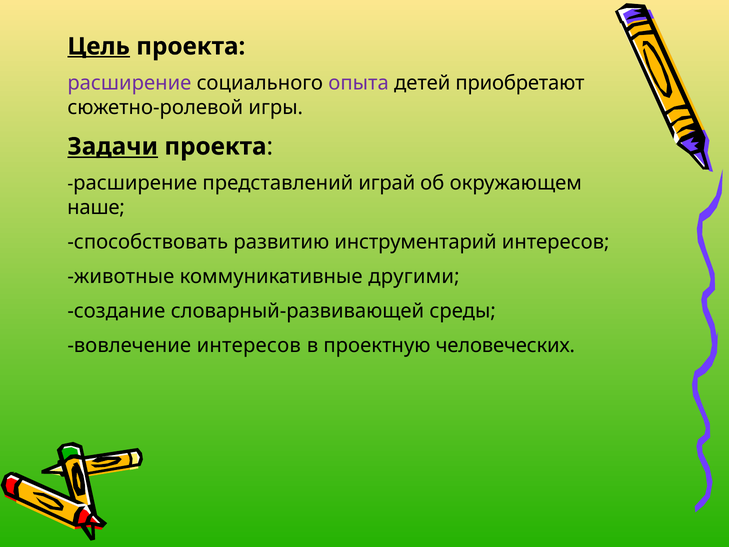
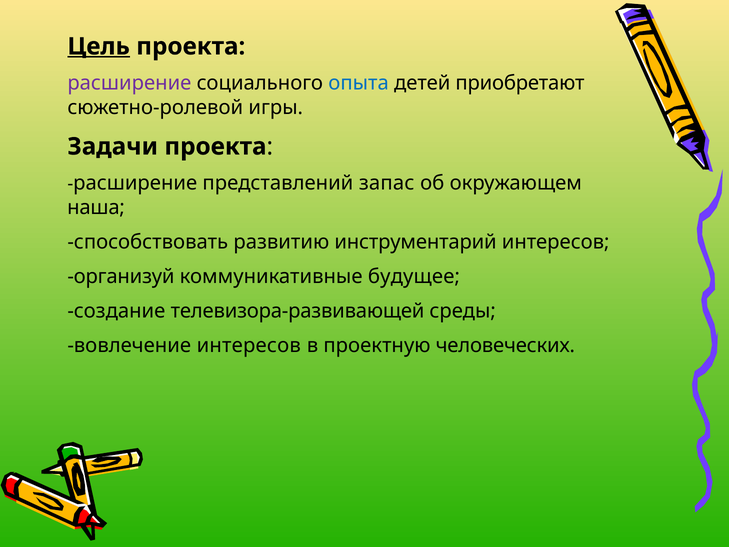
опыта colour: purple -> blue
Задачи underline: present -> none
играй: играй -> запас
наше: наше -> наша
животные: животные -> организуй
другими: другими -> будущее
словарный-развивающей: словарный-развивающей -> телевизора-развивающей
